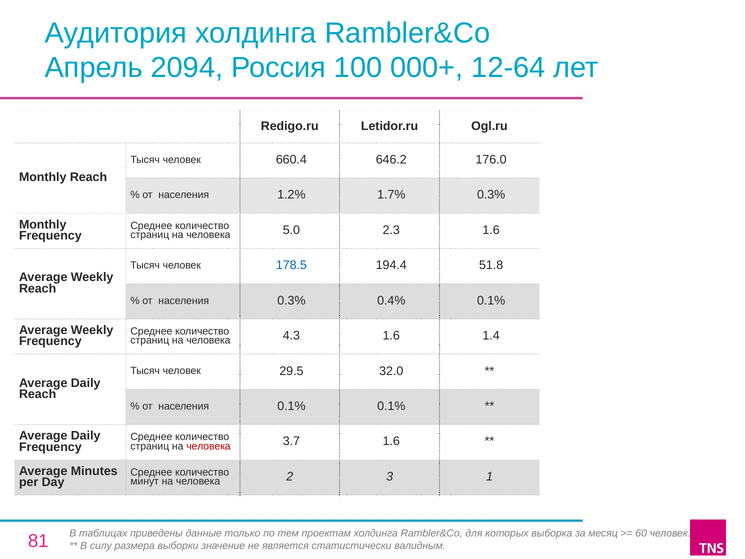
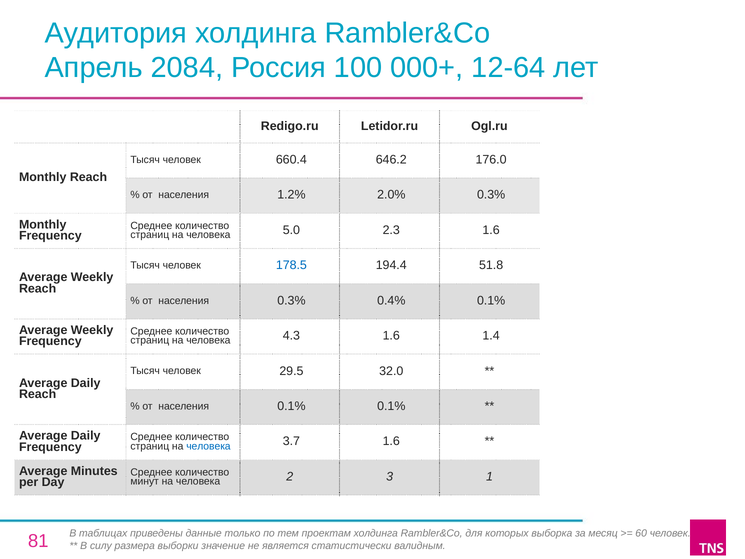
2094: 2094 -> 2084
1.7%: 1.7% -> 2.0%
человека at (208, 446) colour: red -> blue
